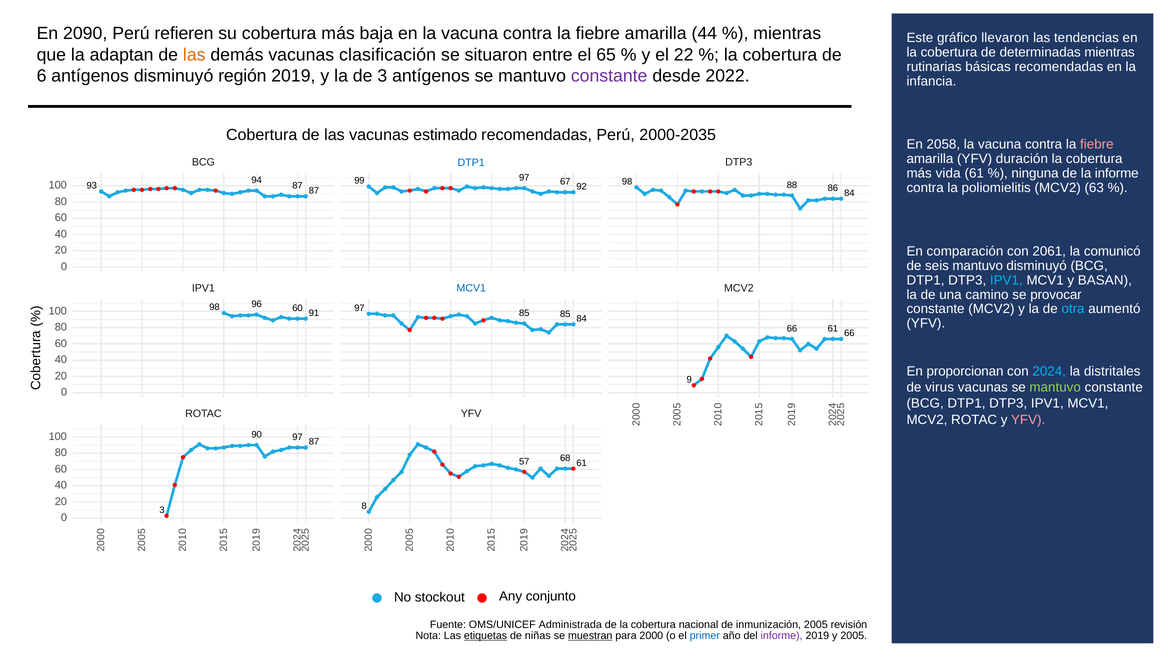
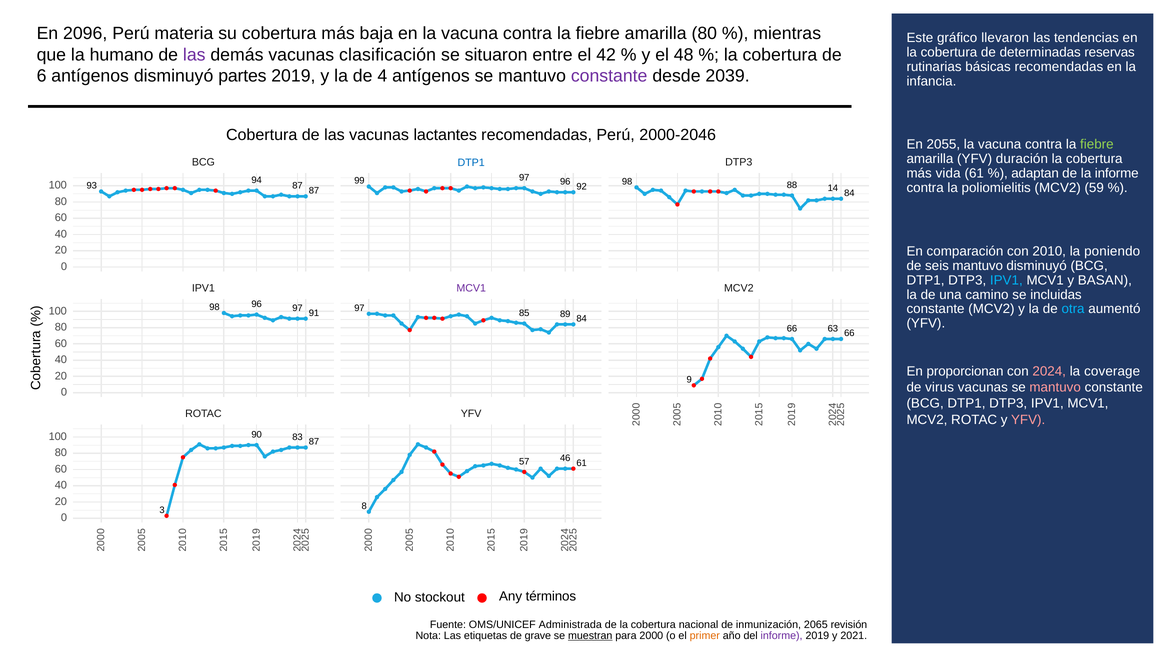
2090: 2090 -> 2096
refieren: refieren -> materia
amarilla 44: 44 -> 80
determinadas mientras: mientras -> reservas
adaptan: adaptan -> humano
las at (194, 55) colour: orange -> purple
65: 65 -> 42
22: 22 -> 48
región: región -> partes
de 3: 3 -> 4
2022: 2022 -> 2039
estimado: estimado -> lactantes
2000-2035: 2000-2035 -> 2000-2046
2058: 2058 -> 2055
fiebre at (1097, 145) colour: pink -> light green
ninguna: ninguna -> adaptan
97 67: 67 -> 96
86: 86 -> 14
63: 63 -> 59
2061: 2061 -> 2010
comunicó: comunicó -> poniendo
MCV1 at (471, 288) colour: blue -> purple
provocar: provocar -> incluidas
60 at (298, 308): 60 -> 97
85 85: 85 -> 89
66 61: 61 -> 63
2024 colour: light blue -> pink
distritales: distritales -> coverage
mantuvo at (1055, 388) colour: light green -> pink
90 97: 97 -> 83
68: 68 -> 46
conjunto: conjunto -> términos
inmunización 2005: 2005 -> 2065
etiquetas underline: present -> none
niñas: niñas -> grave
primer colour: blue -> orange
y 2005: 2005 -> 2021
